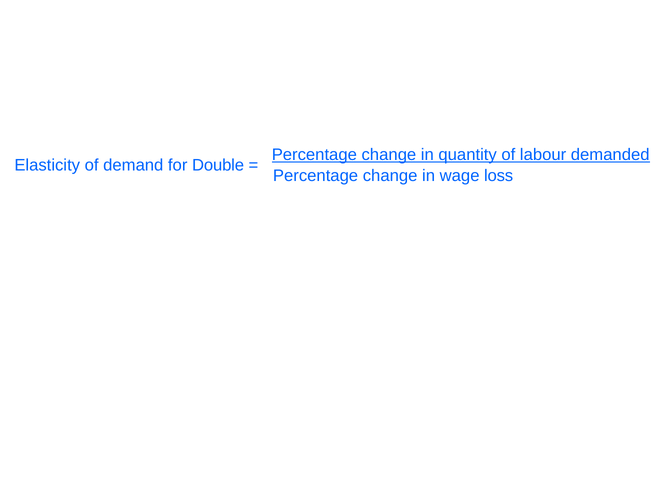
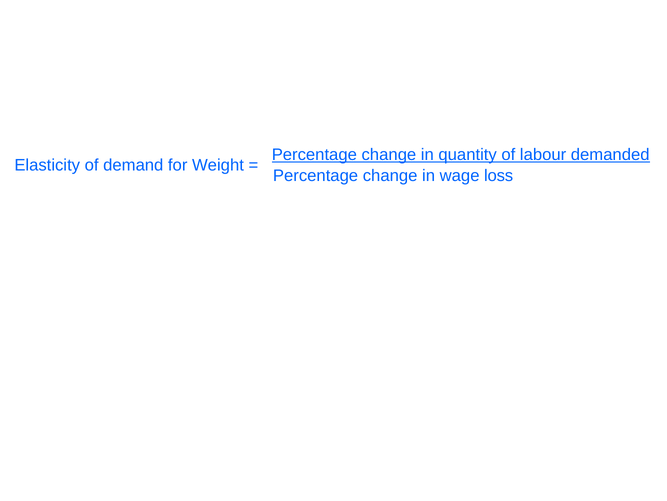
Double: Double -> Weight
